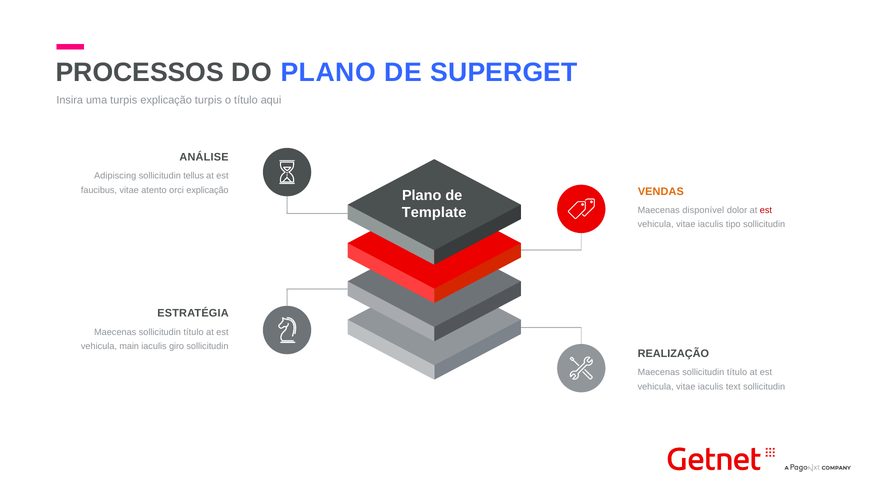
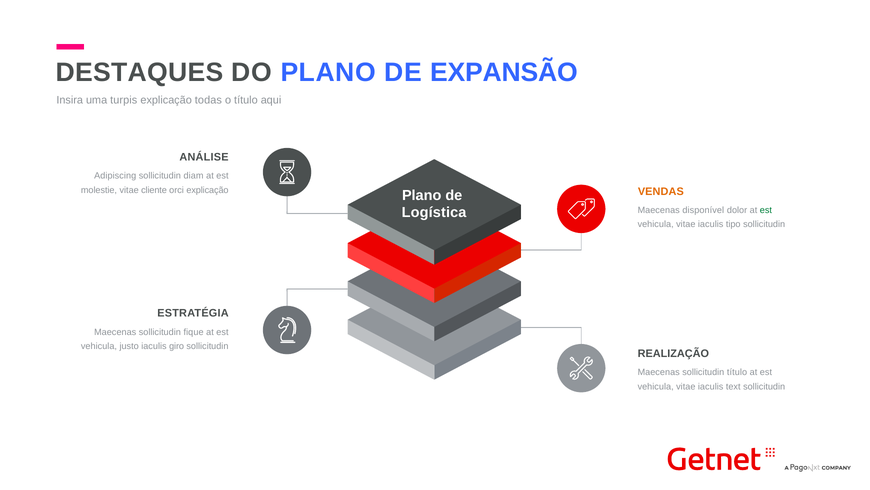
PROCESSOS: PROCESSOS -> DESTAQUES
SUPERGET: SUPERGET -> EXPANSÃO
explicação turpis: turpis -> todas
tellus: tellus -> diam
faucibus: faucibus -> molestie
atento: atento -> cliente
Template: Template -> Logística
est at (766, 210) colour: red -> green
título at (194, 332): título -> fique
main: main -> justo
